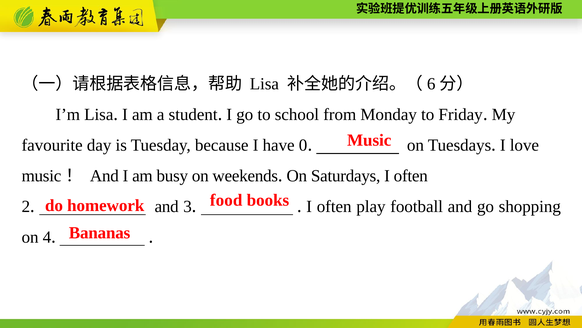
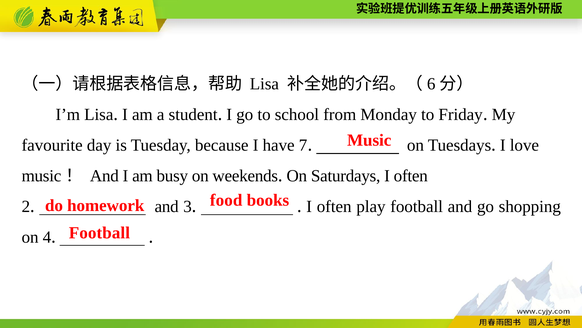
0: 0 -> 7
Bananas at (100, 233): Bananas -> Football
